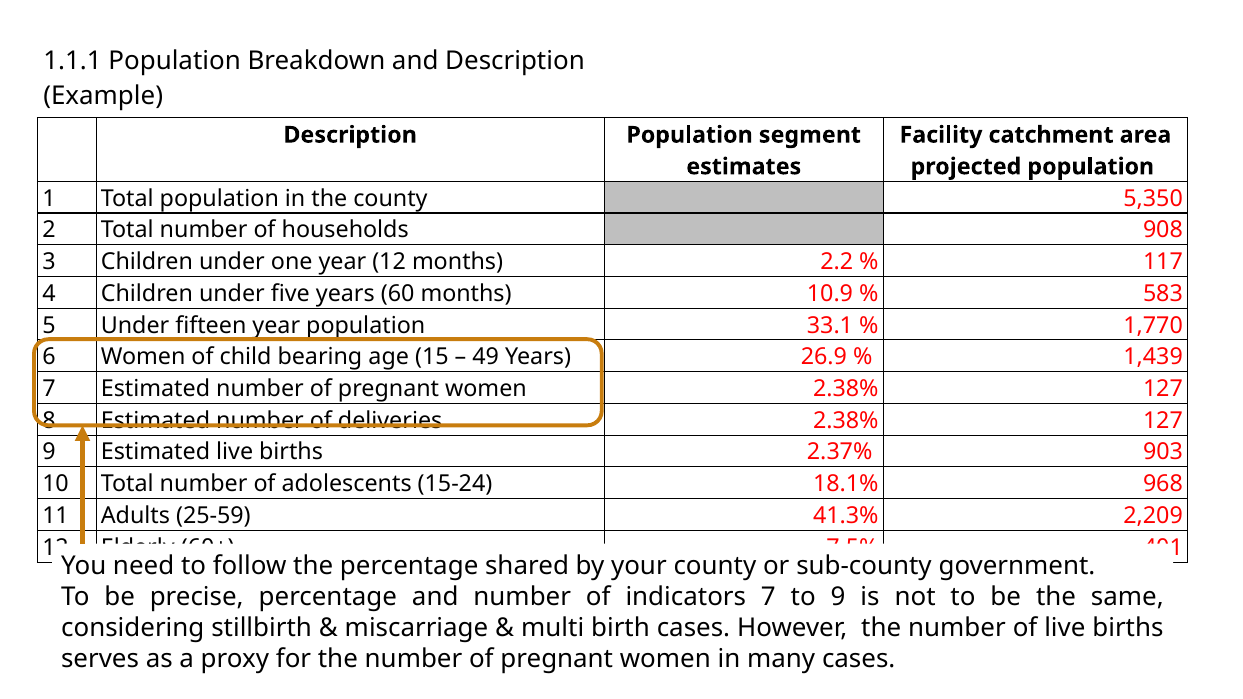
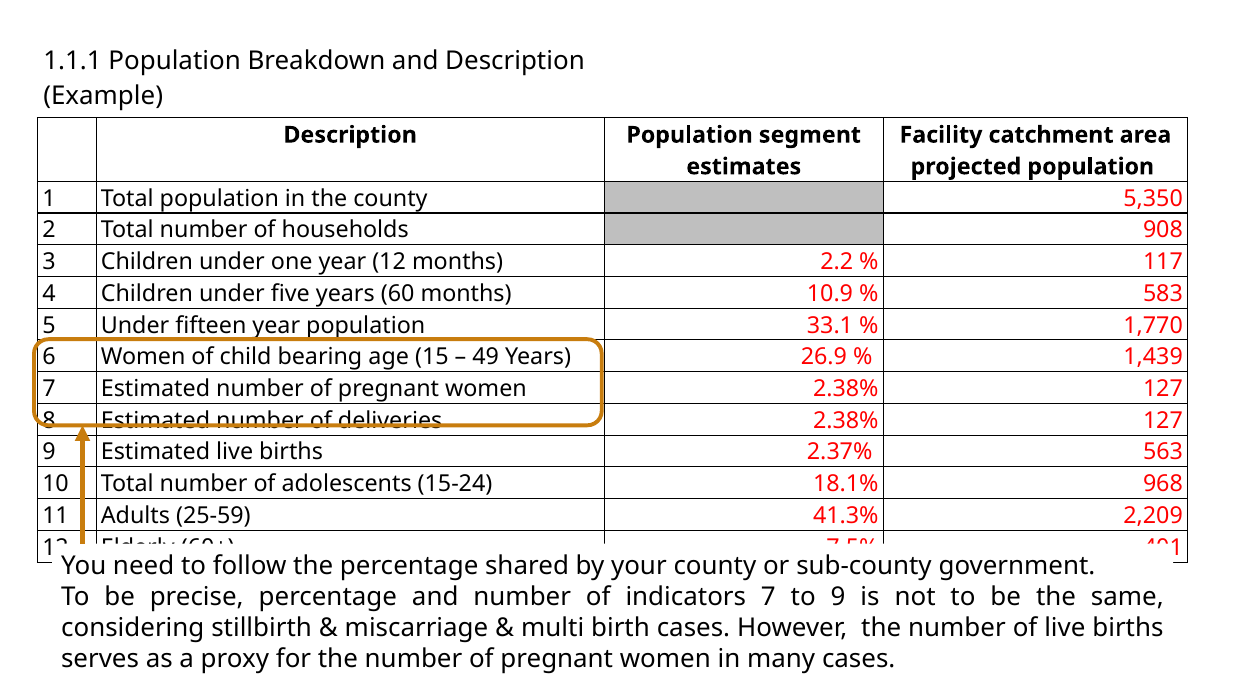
903: 903 -> 563
